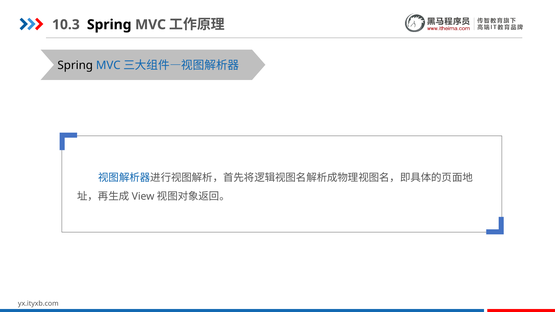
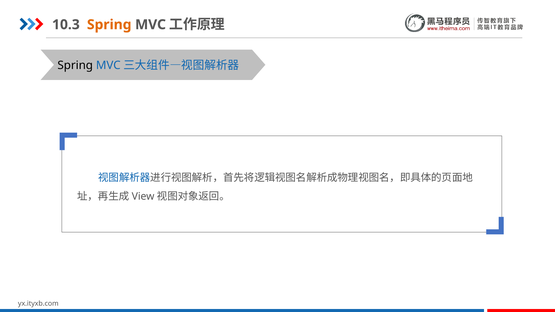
Spring at (109, 25) colour: black -> orange
